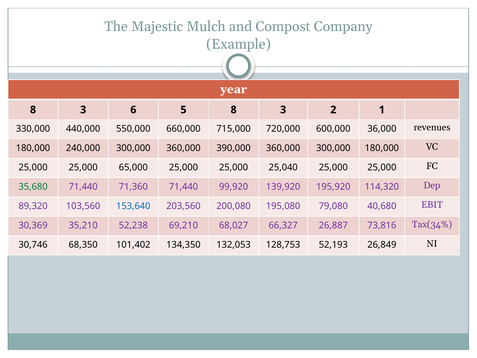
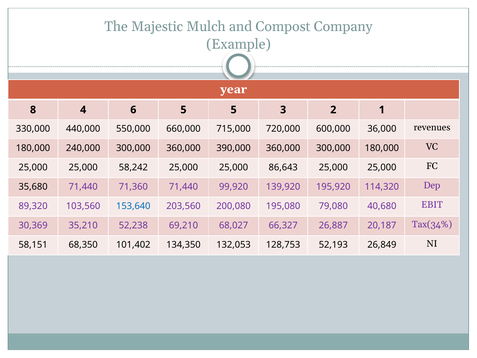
3 at (83, 110): 3 -> 4
5 8: 8 -> 5
65,000: 65,000 -> 58,242
25,040: 25,040 -> 86,643
35,680 colour: green -> black
73,816: 73,816 -> 20,187
30,746: 30,746 -> 58,151
